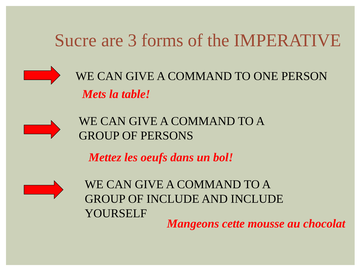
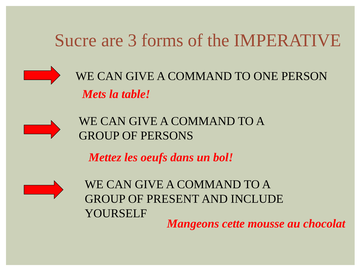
OF INCLUDE: INCLUDE -> PRESENT
